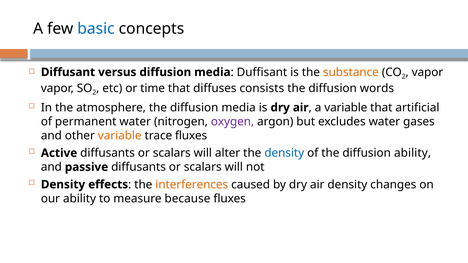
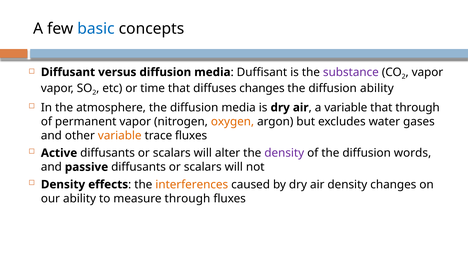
substance colour: orange -> purple
diffuses consists: consists -> changes
diffusion words: words -> ability
that artificial: artificial -> through
permanent water: water -> vapor
oxygen colour: purple -> orange
density at (284, 153) colour: blue -> purple
diffusion ability: ability -> words
measure because: because -> through
